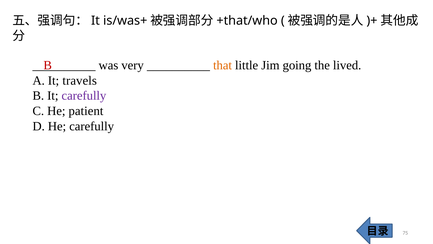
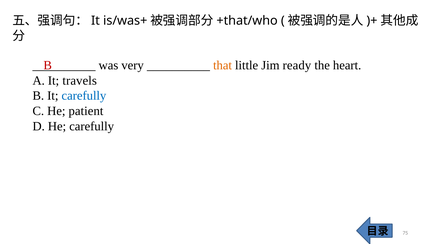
going: going -> ready
lived: lived -> heart
carefully at (84, 96) colour: purple -> blue
